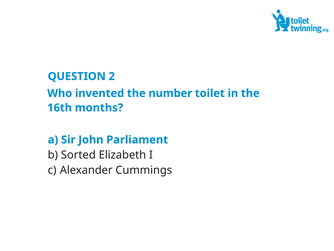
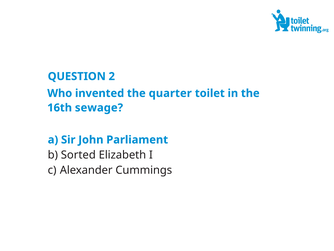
number: number -> quarter
months: months -> sewage
